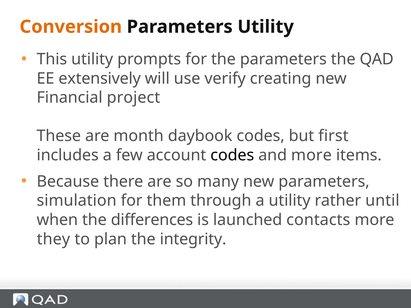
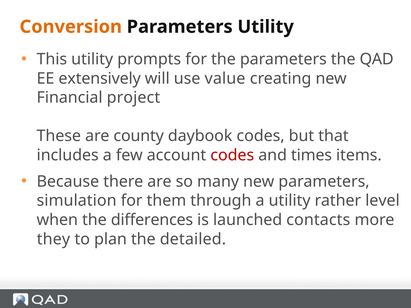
verify: verify -> value
month: month -> county
first: first -> that
codes at (232, 155) colour: black -> red
and more: more -> times
until: until -> level
integrity: integrity -> detailed
